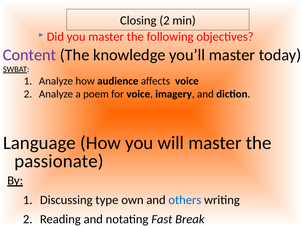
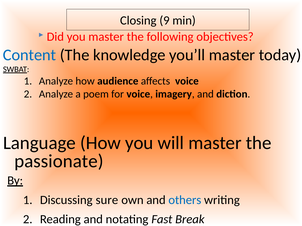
Closing 2: 2 -> 9
Content colour: purple -> blue
type: type -> sure
